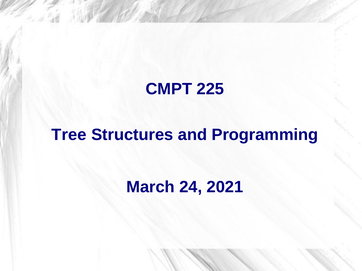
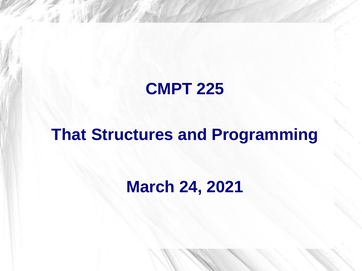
Tree: Tree -> That
